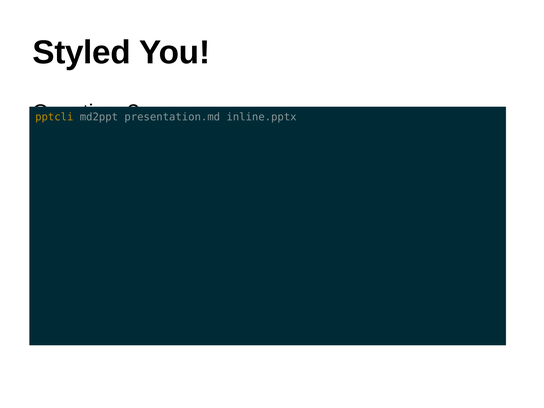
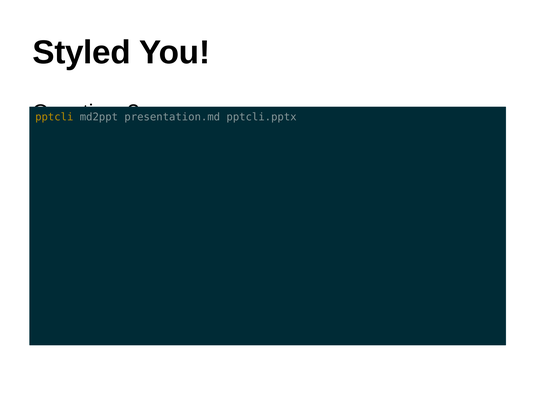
inline.pptx: inline.pptx -> pptcli.pptx
